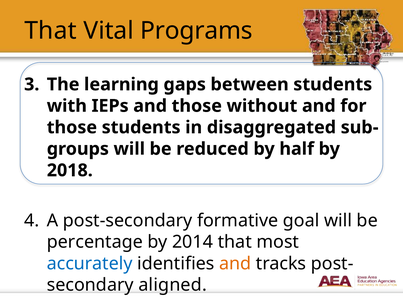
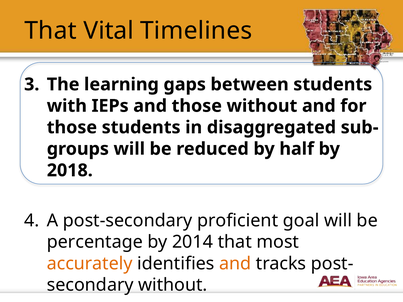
Programs: Programs -> Timelines
formative: formative -> proficient
accurately colour: blue -> orange
aligned at (173, 285): aligned -> without
